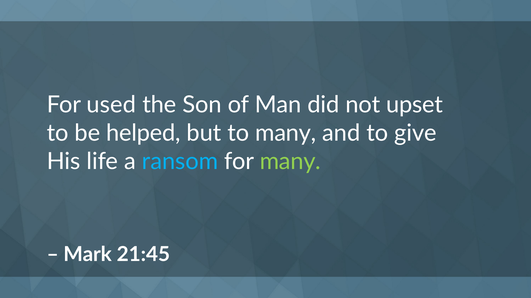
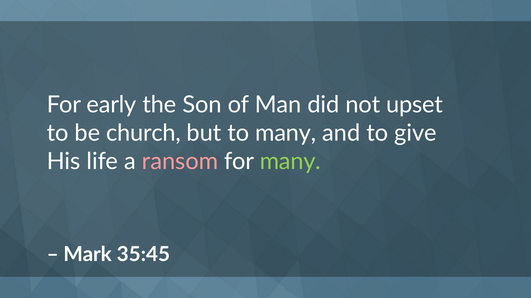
used: used -> early
helped: helped -> church
ransom colour: light blue -> pink
21:45: 21:45 -> 35:45
